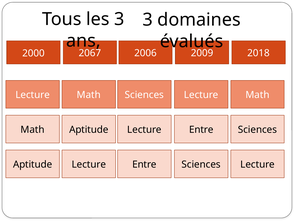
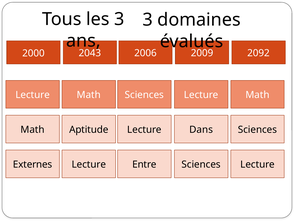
2067: 2067 -> 2043
2018: 2018 -> 2092
Entre at (201, 129): Entre -> Dans
Aptitude at (33, 164): Aptitude -> Externes
